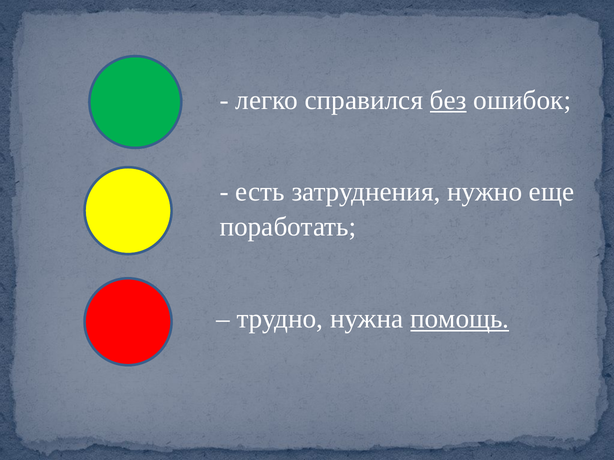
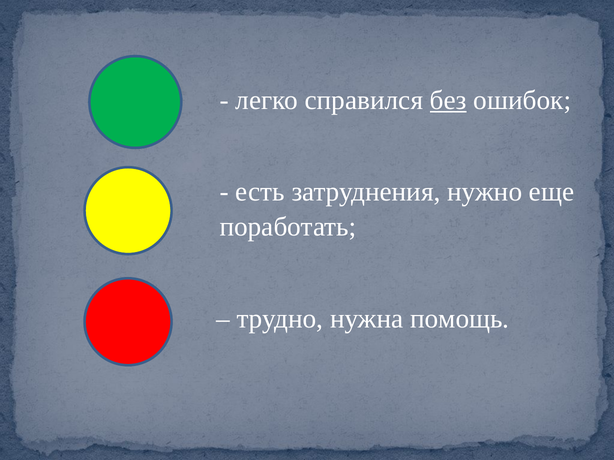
помощь underline: present -> none
